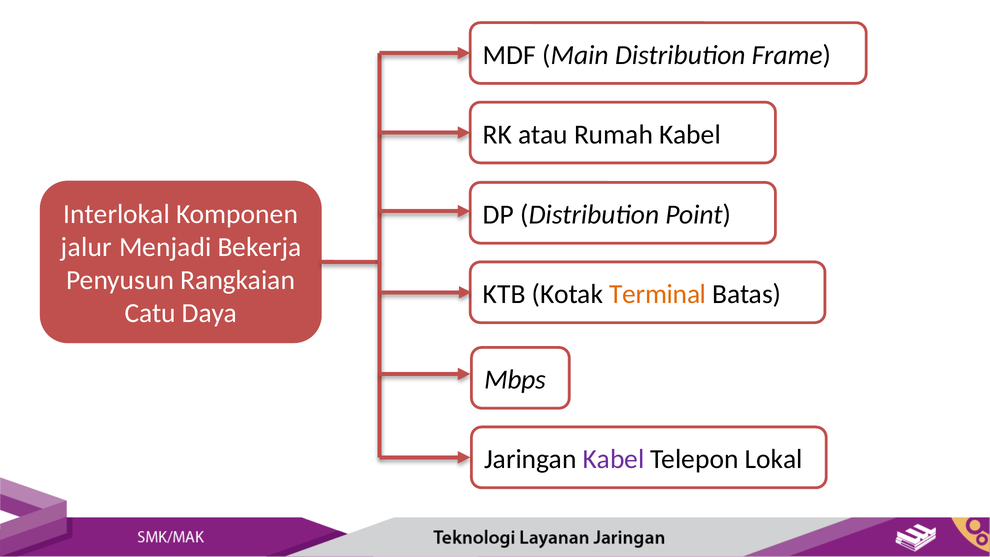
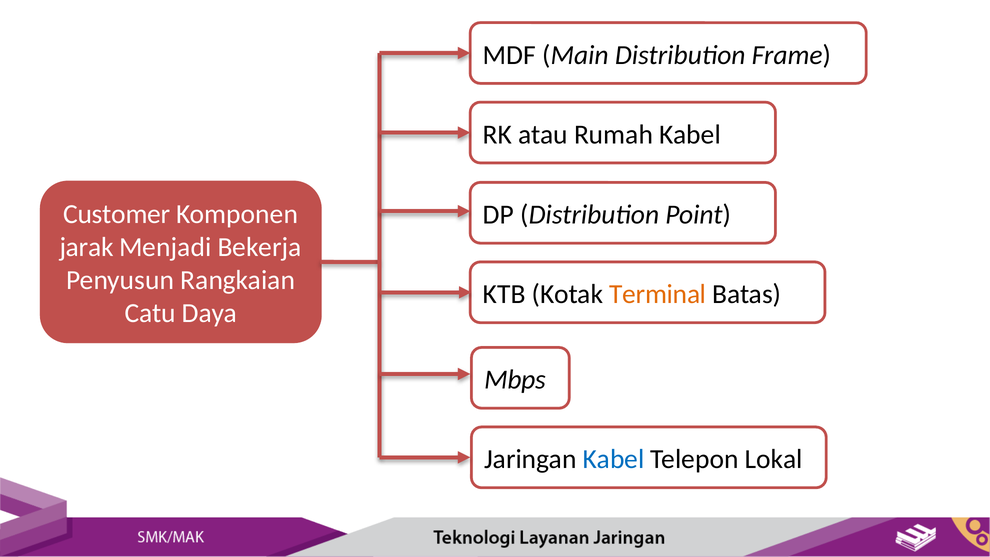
Interlokal: Interlokal -> Customer
jalur: jalur -> jarak
Kabel at (614, 459) colour: purple -> blue
